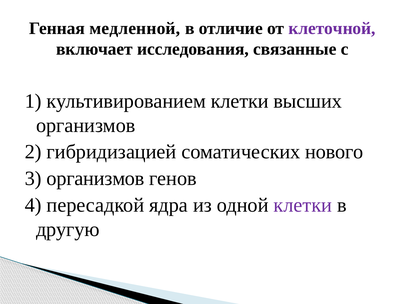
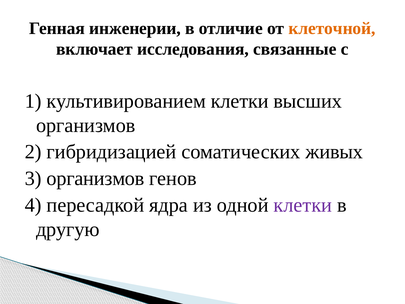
медленной: медленной -> инженерии
клеточной colour: purple -> orange
нового: нового -> живых
